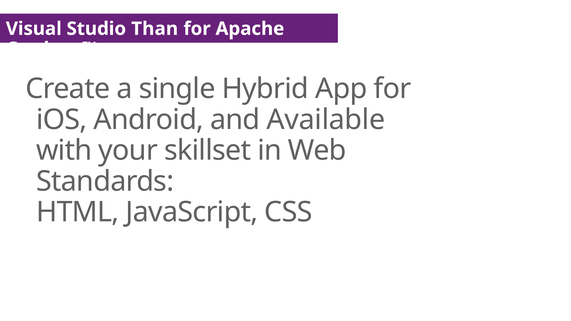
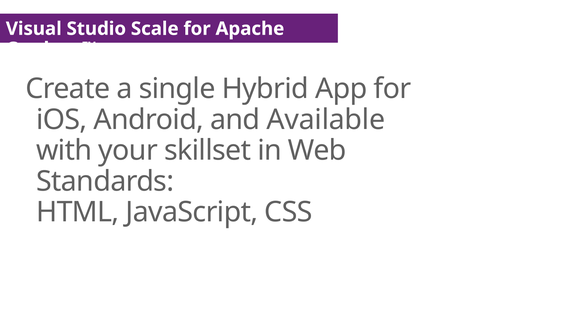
Than: Than -> Scale
